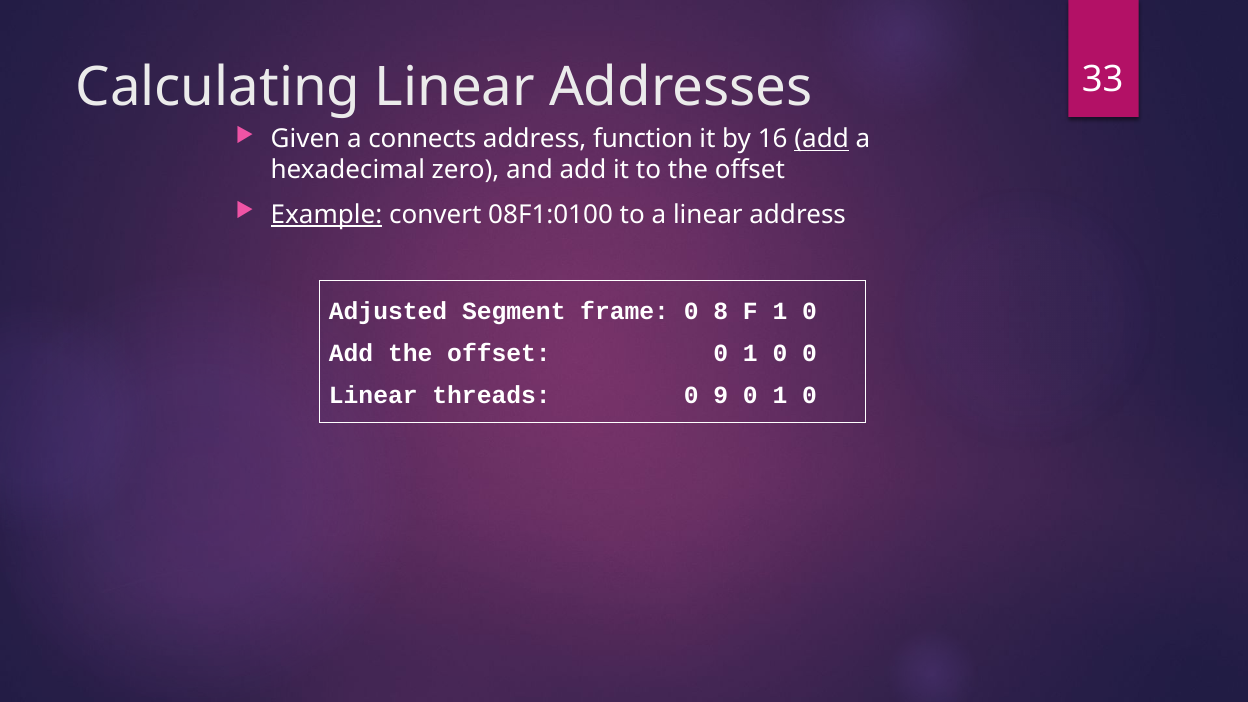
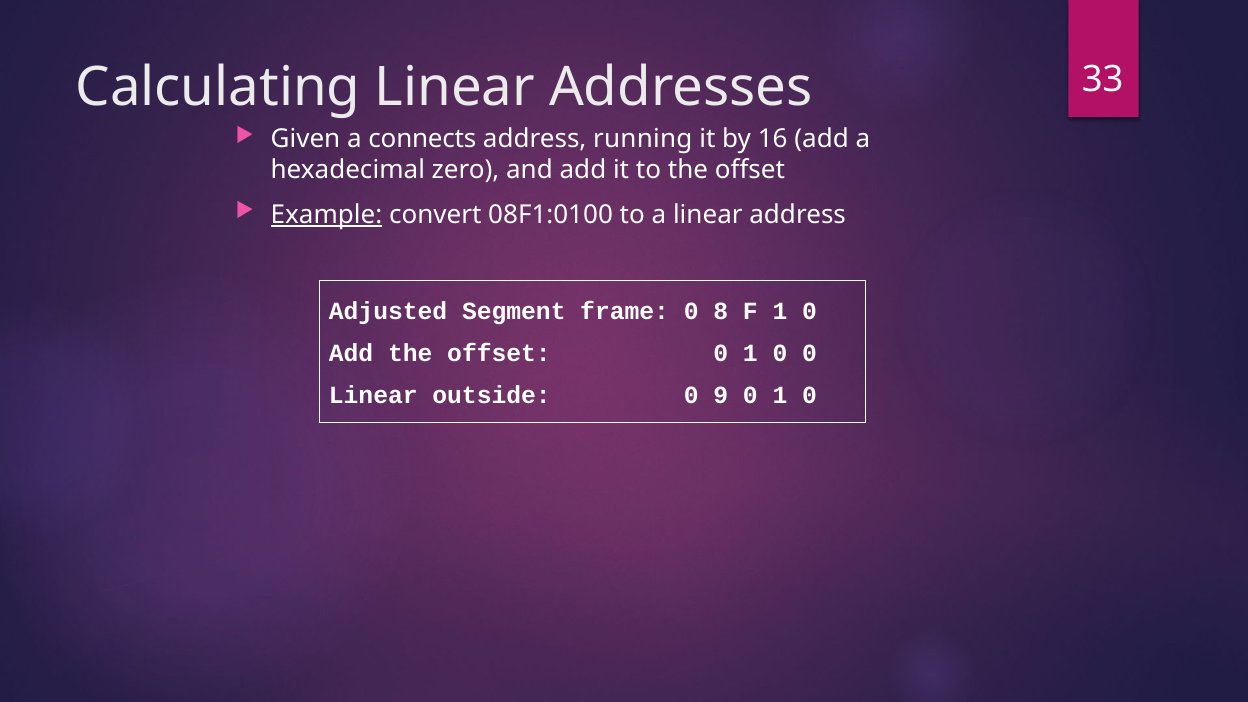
function: function -> running
add at (822, 139) underline: present -> none
threads: threads -> outside
